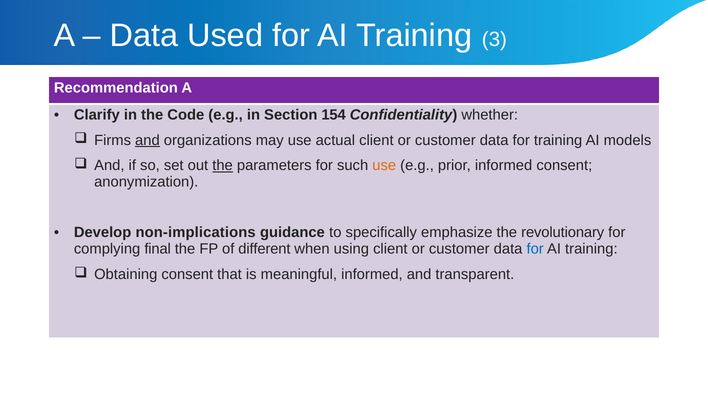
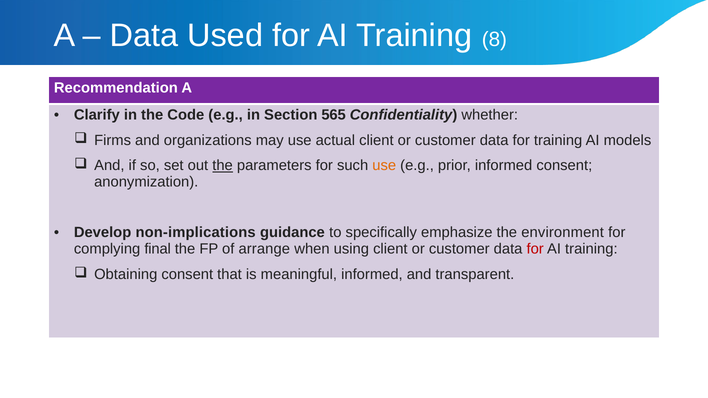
3: 3 -> 8
154: 154 -> 565
and at (147, 140) underline: present -> none
revolutionary: revolutionary -> environment
different: different -> arrange
for at (535, 249) colour: blue -> red
